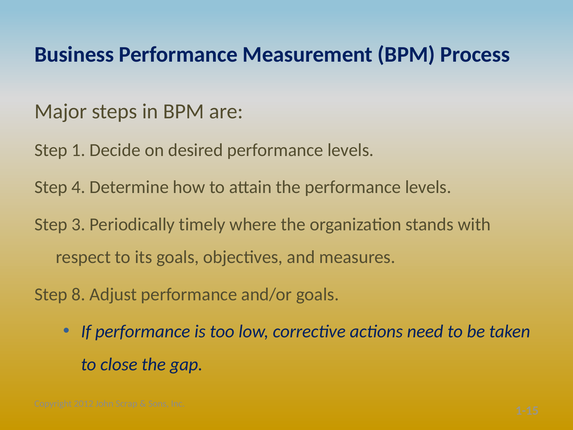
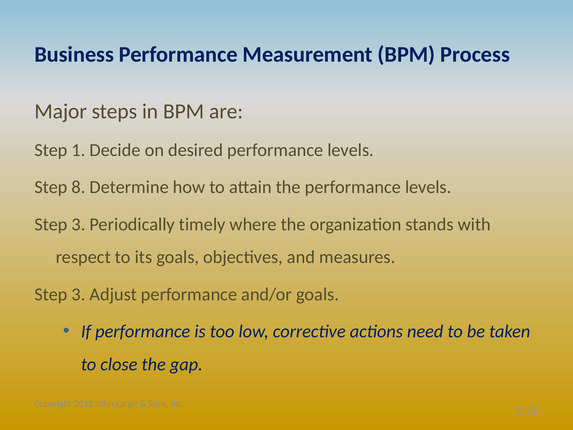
4: 4 -> 8
8 at (78, 294): 8 -> 3
Scrap: Scrap -> Large
